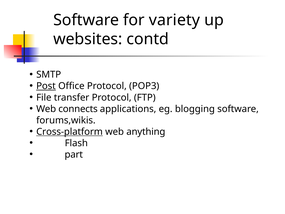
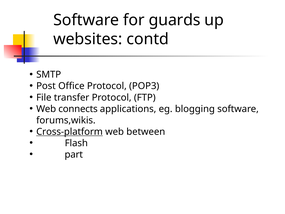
variety: variety -> guards
Post underline: present -> none
anything: anything -> between
